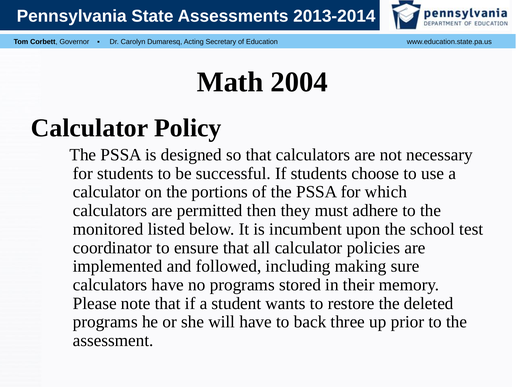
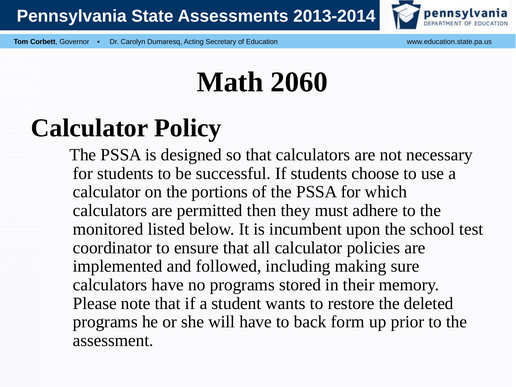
2004: 2004 -> 2060
three: three -> form
